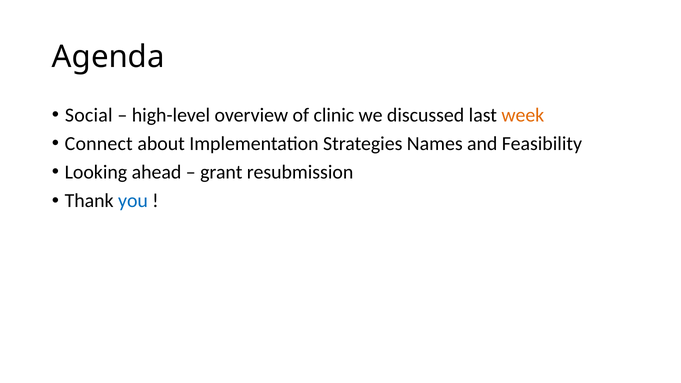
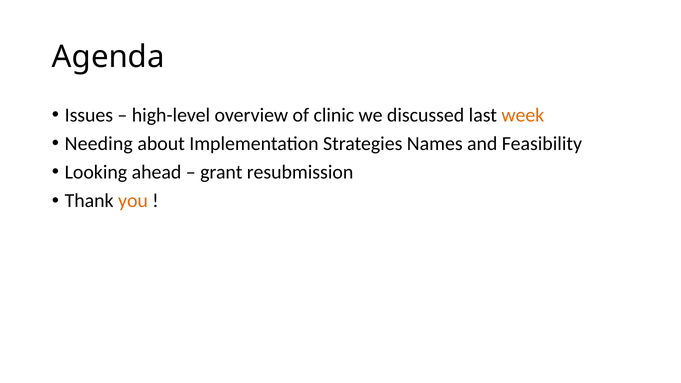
Social: Social -> Issues
Connect: Connect -> Needing
you colour: blue -> orange
